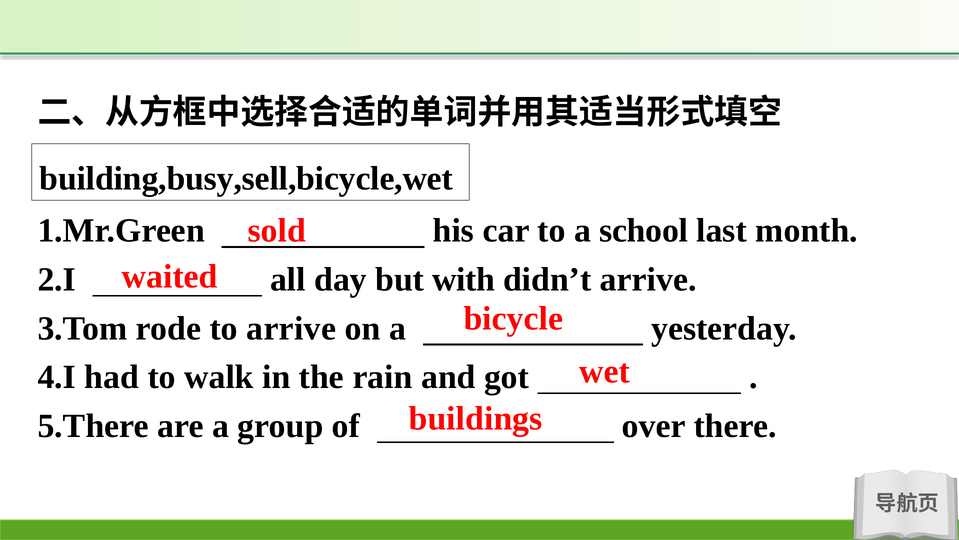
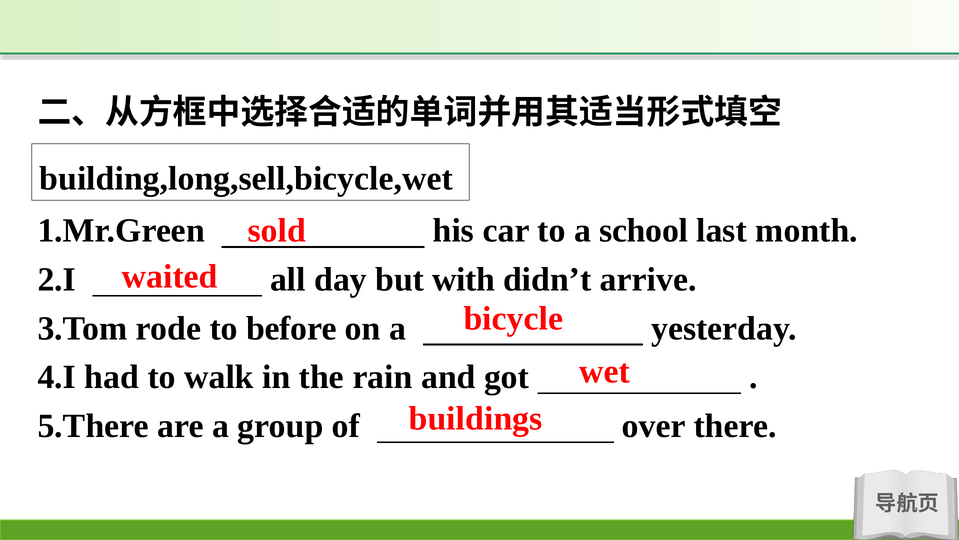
building,busy,sell,bicycle,wet: building,busy,sell,bicycle,wet -> building,long,sell,bicycle,wet
to arrive: arrive -> before
